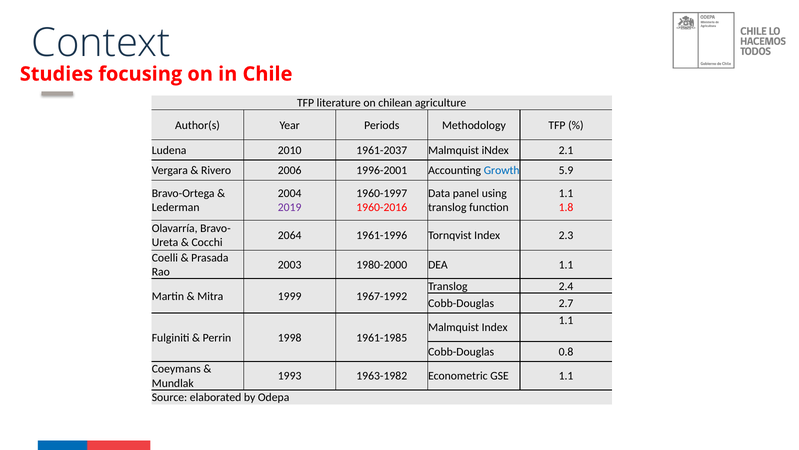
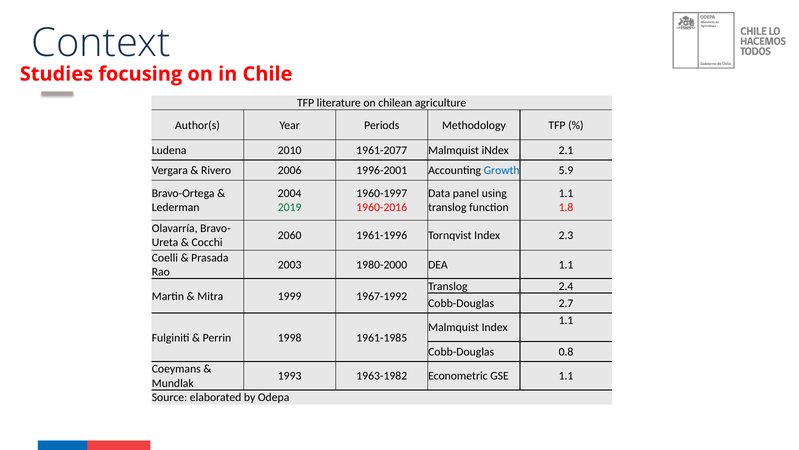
1961-2037: 1961-2037 -> 1961-2077
2019 colour: purple -> green
2064: 2064 -> 2060
